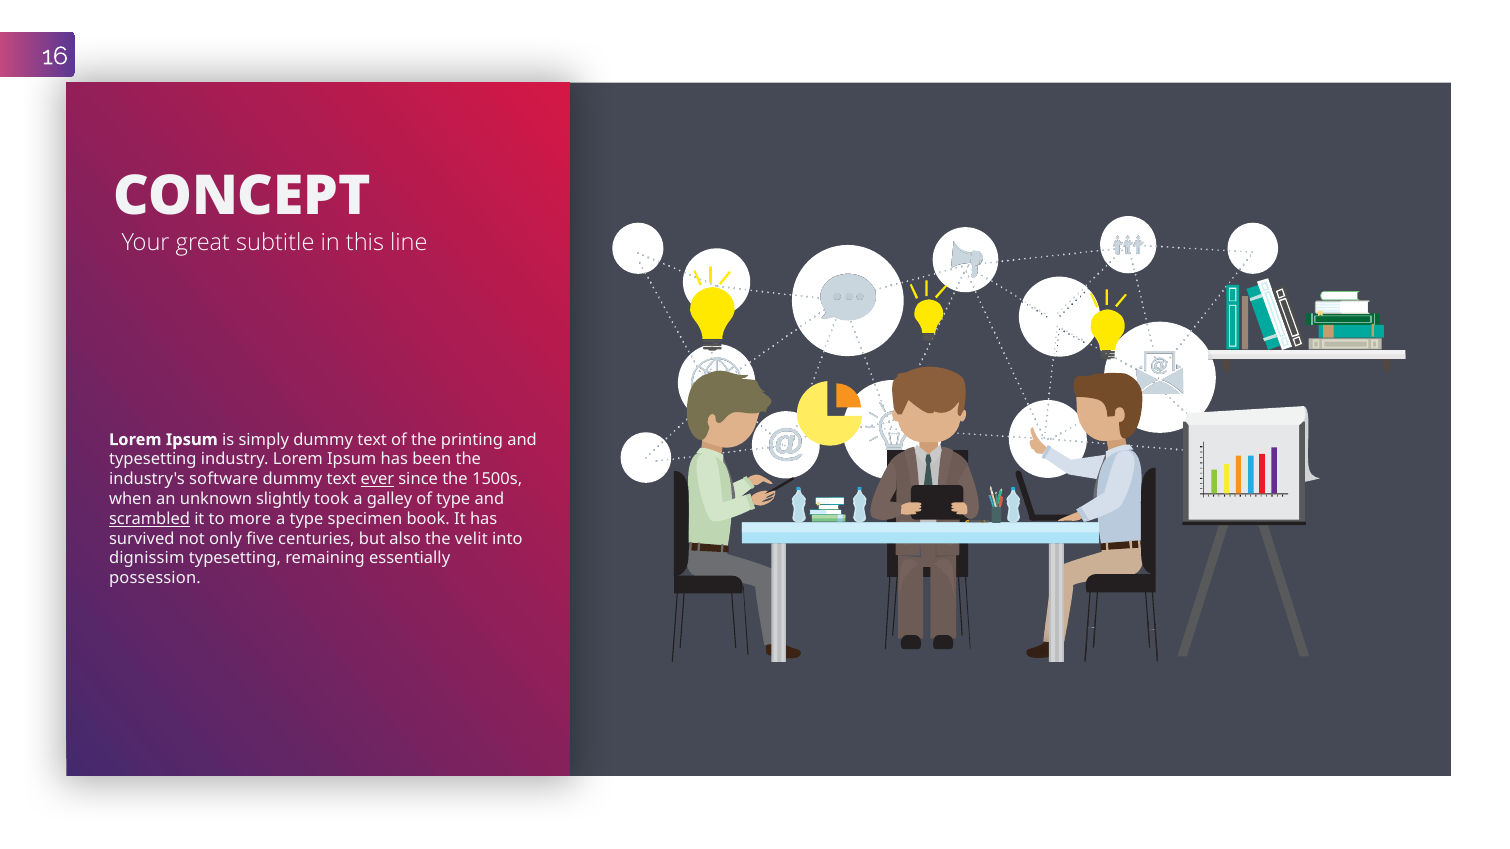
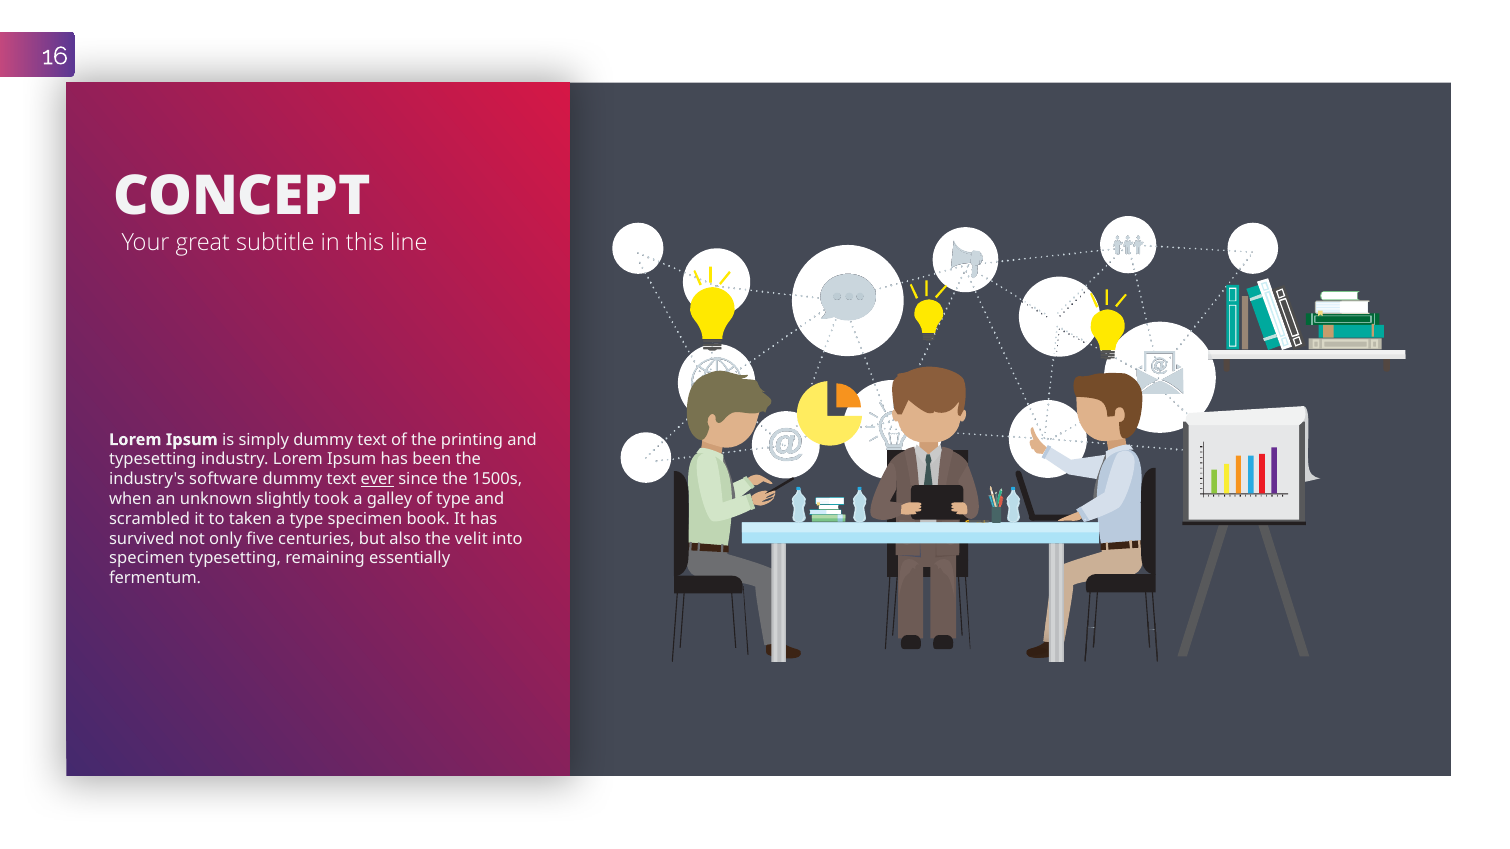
scrambled underline: present -> none
more: more -> taken
dignissim at (147, 559): dignissim -> specimen
possession: possession -> fermentum
